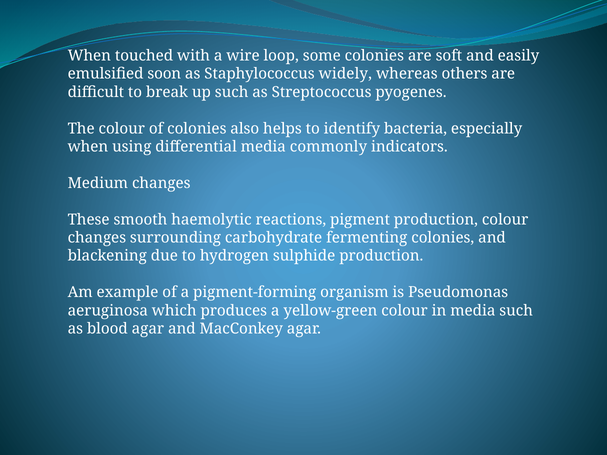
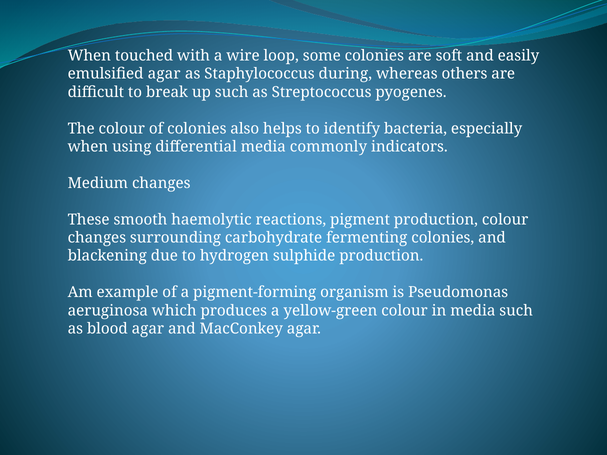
emulsified soon: soon -> agar
widely: widely -> during
